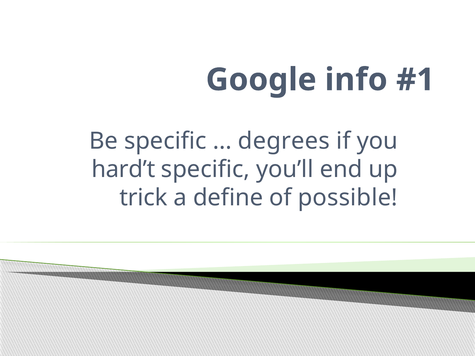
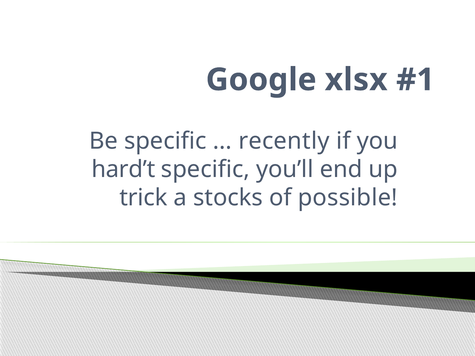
info: info -> xlsx
degrees: degrees -> recently
define: define -> stocks
